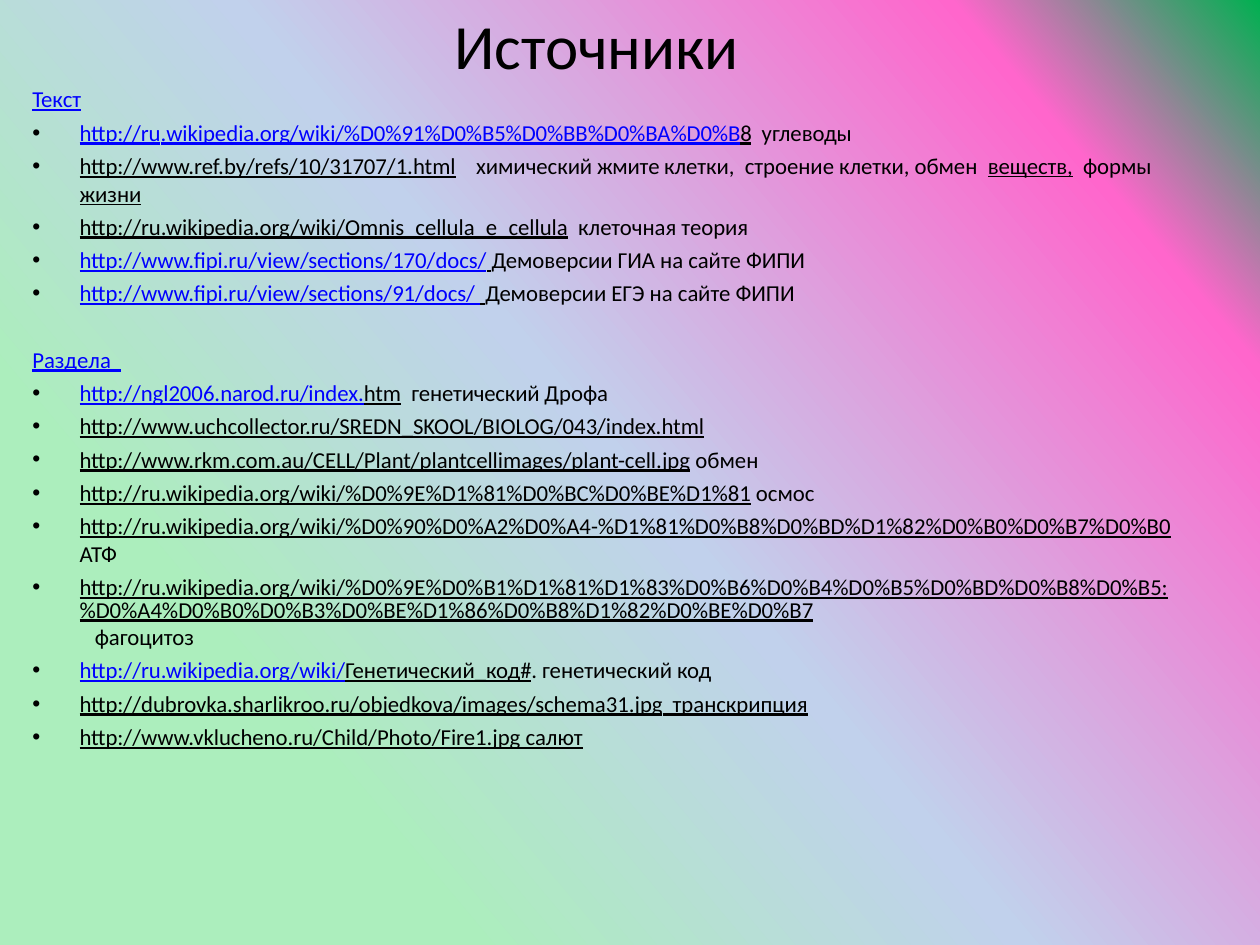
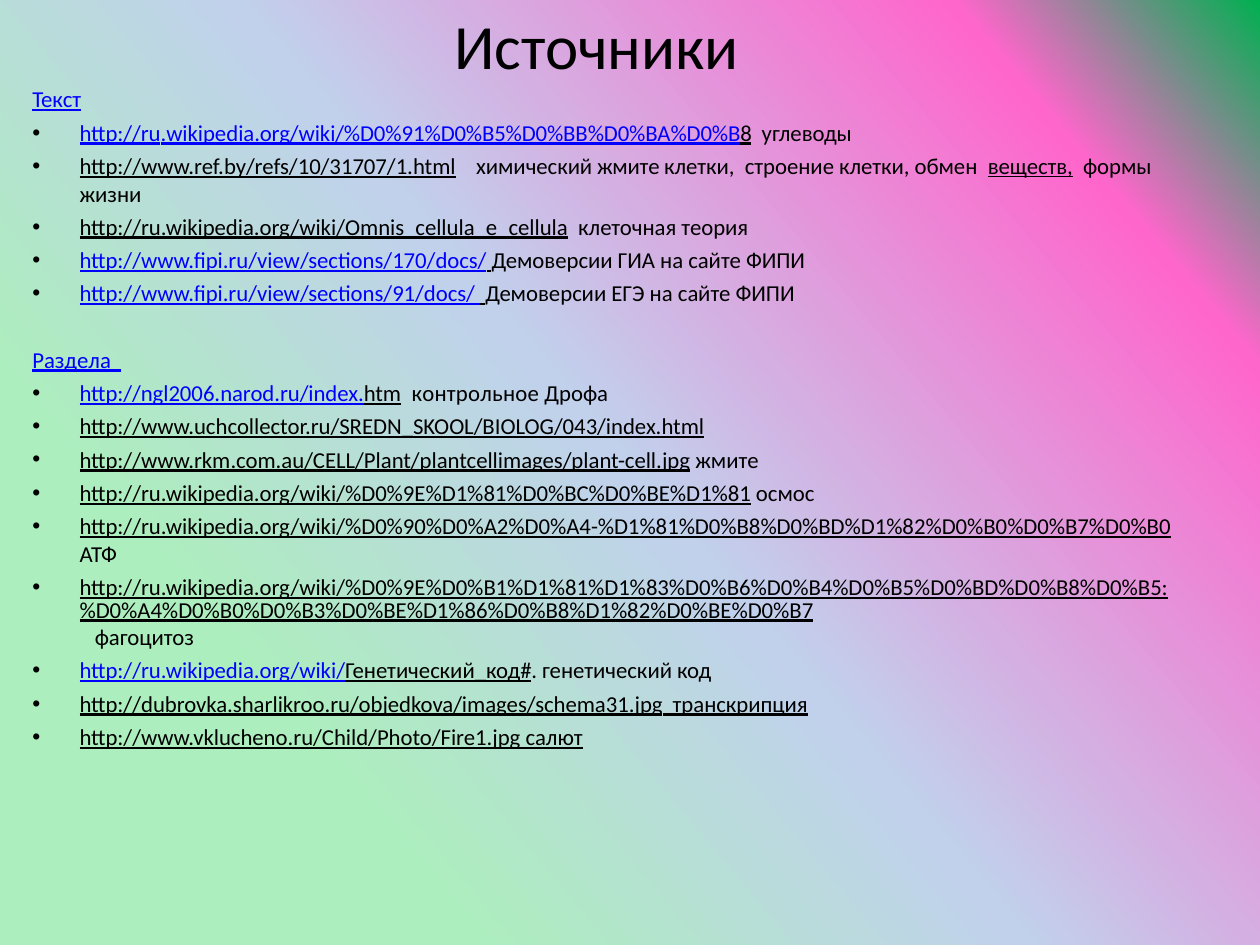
жизни underline: present -> none
http://ngl2006.narod.ru/index.htm генетический: генетический -> контрольное
http://www.rkm.com.au/CELL/Plant/plantcellimages/plant-cell.jpg обмен: обмен -> жмите
